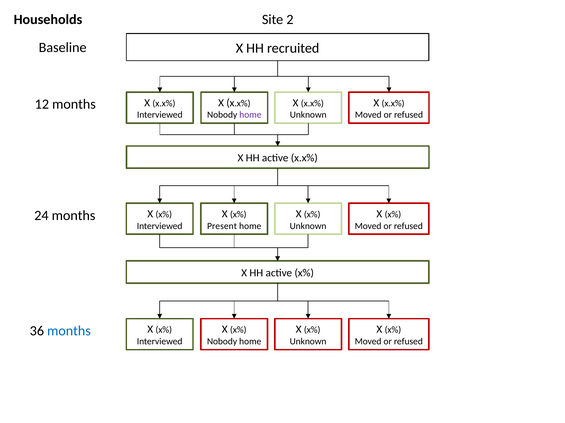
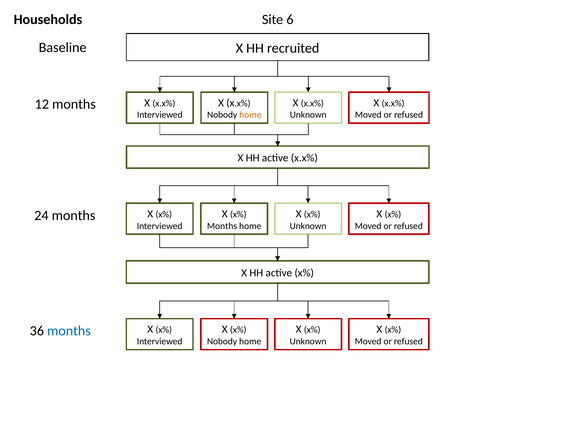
2: 2 -> 6
home at (250, 115) colour: purple -> orange
Present at (222, 226): Present -> Months
